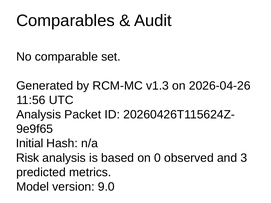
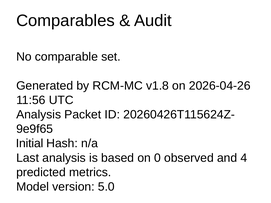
v1.3: v1.3 -> v1.8
Risk: Risk -> Last
3: 3 -> 4
9.0: 9.0 -> 5.0
